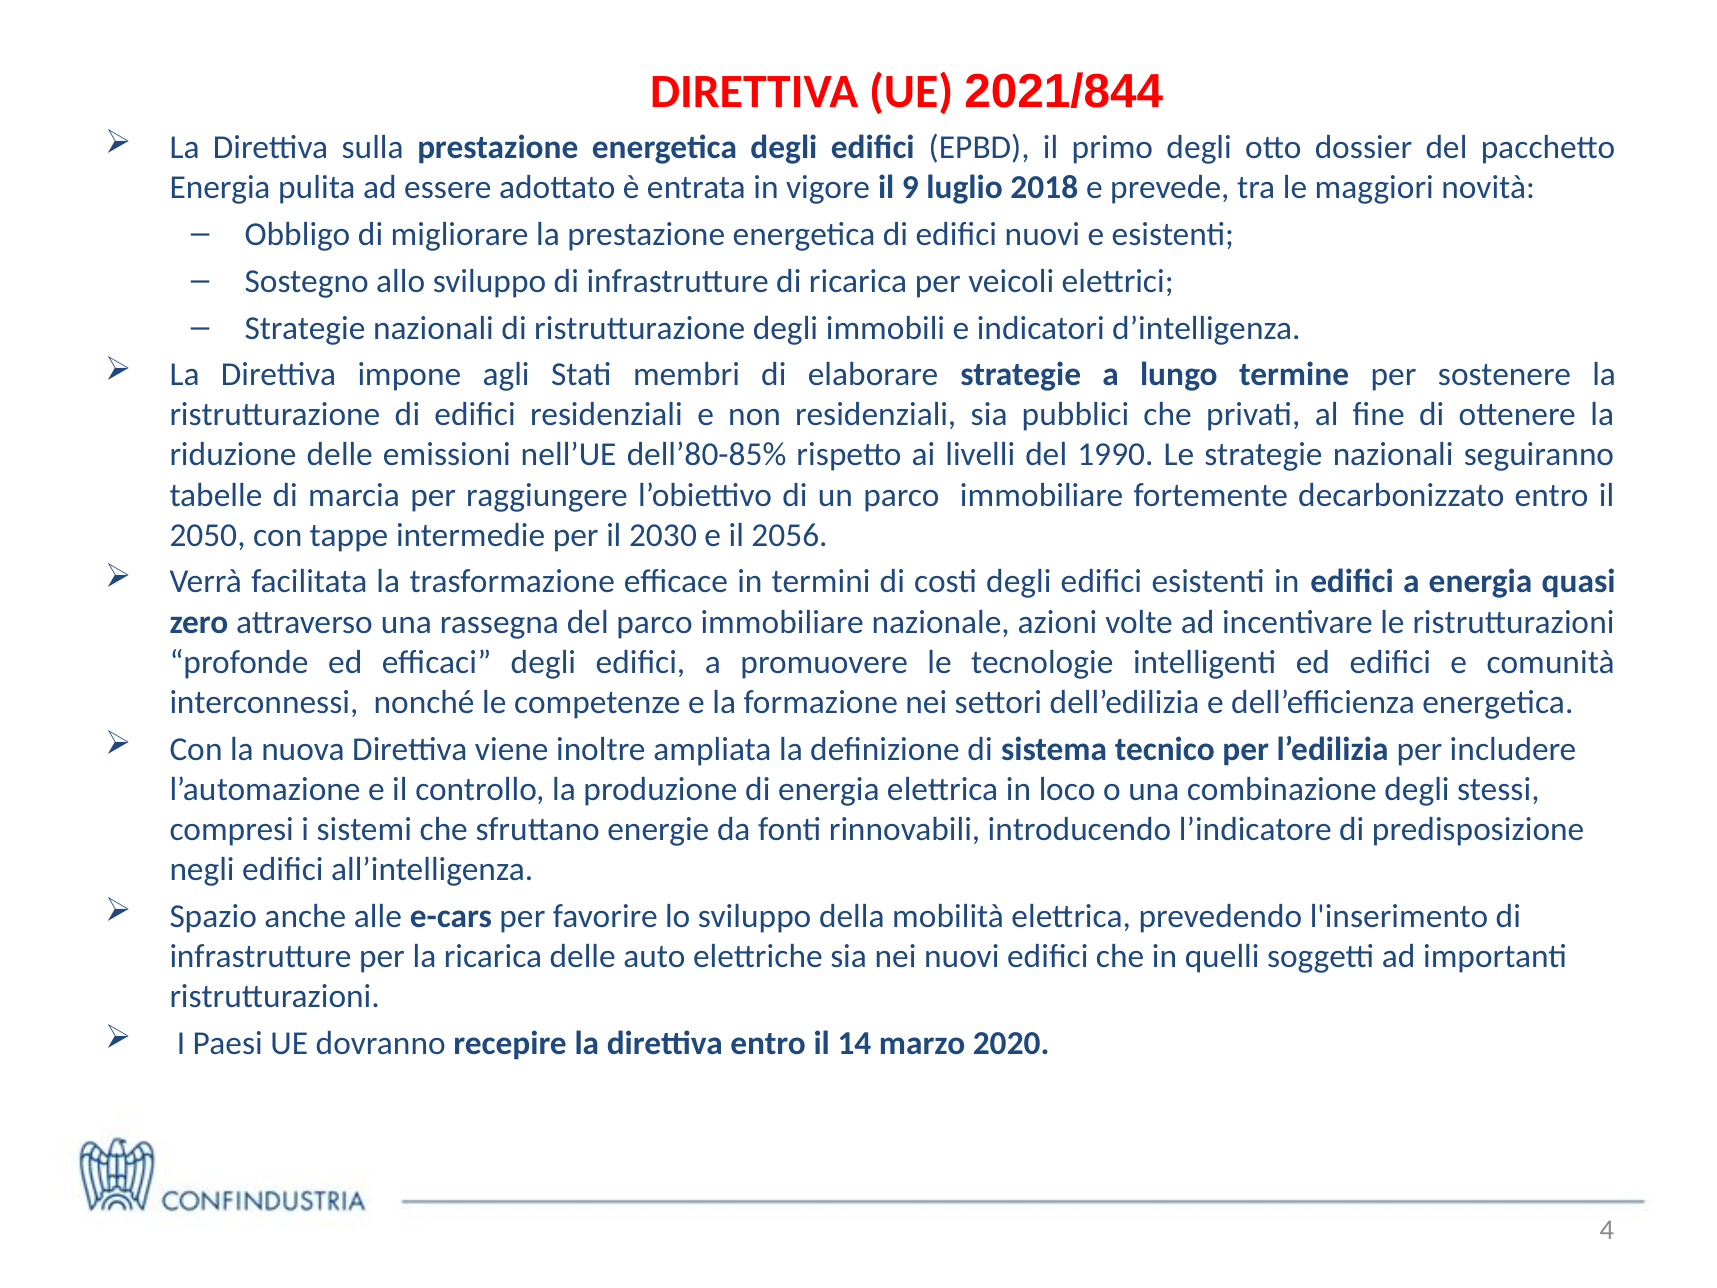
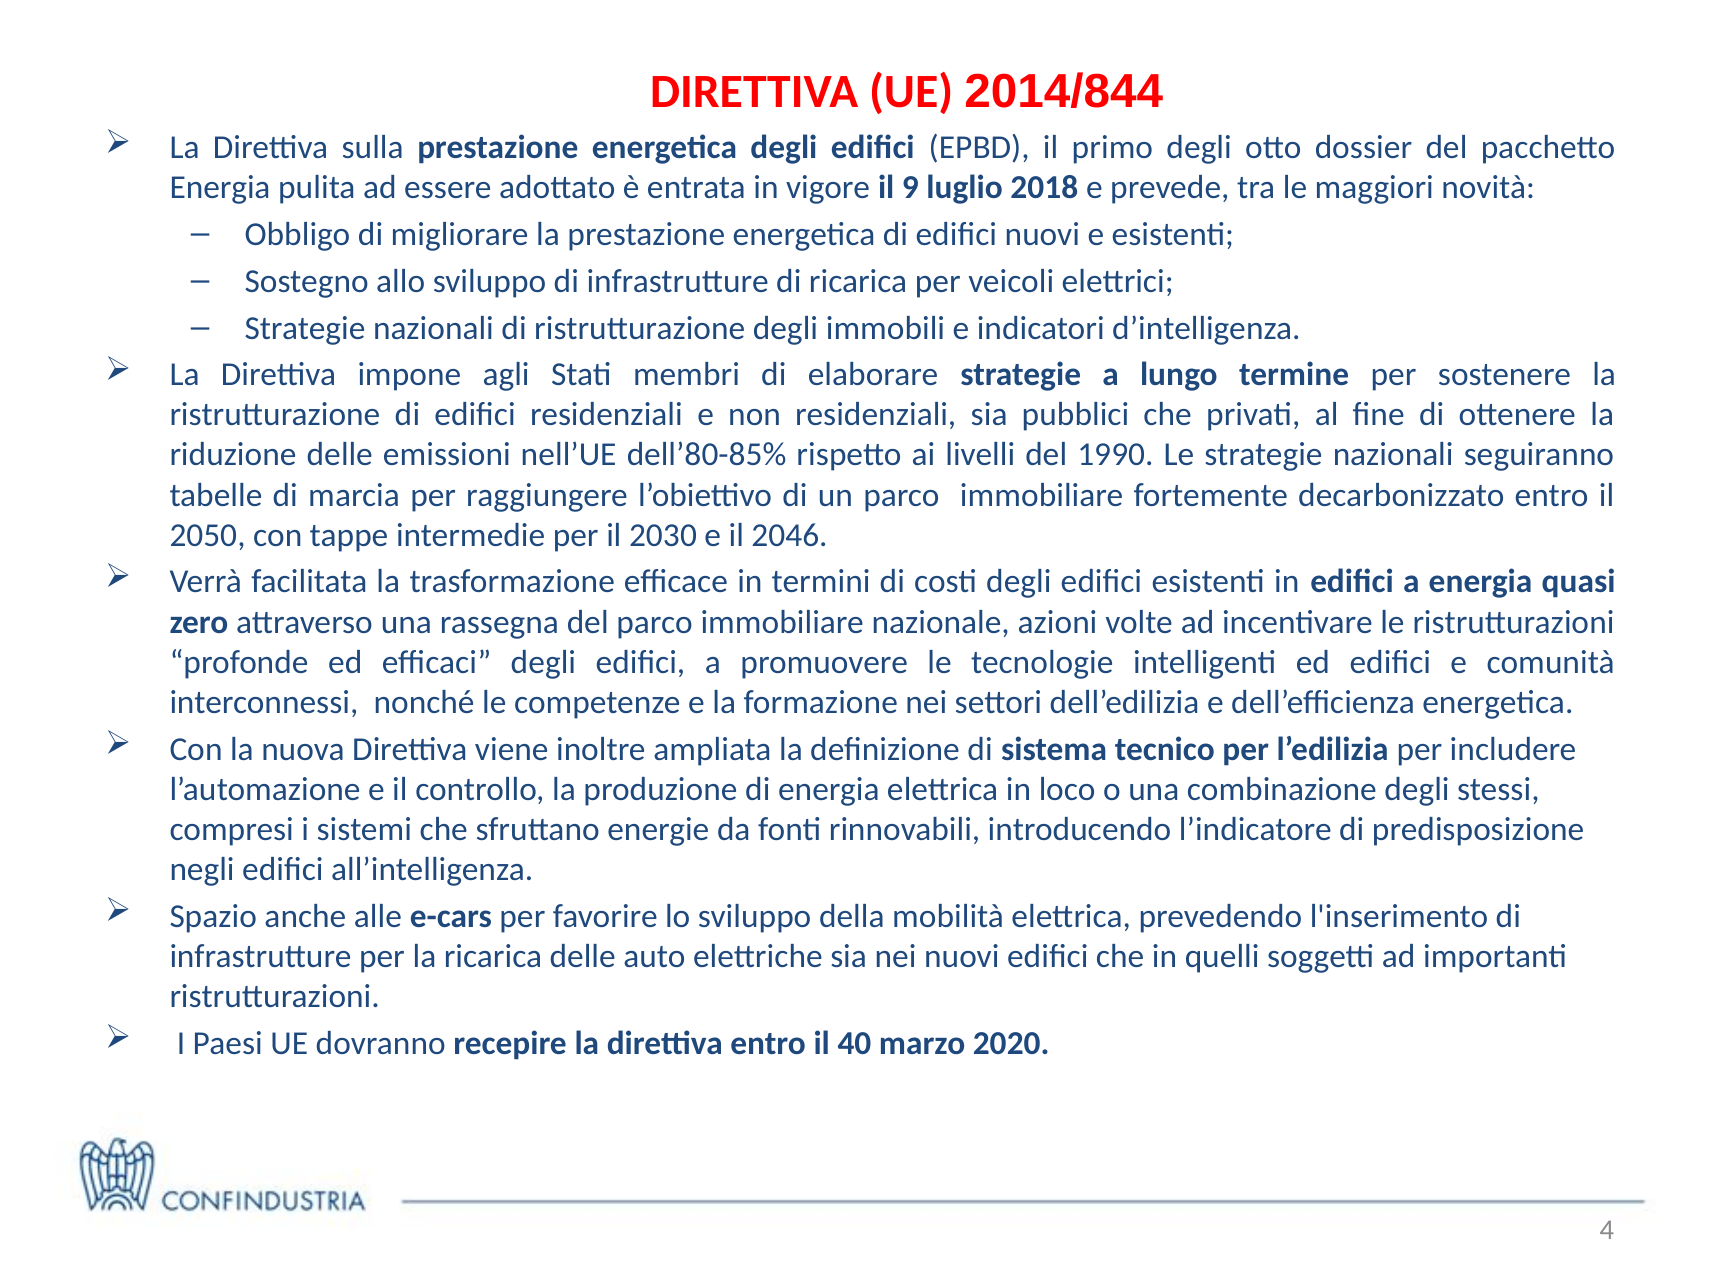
2021/844: 2021/844 -> 2014/844
2056: 2056 -> 2046
14: 14 -> 40
